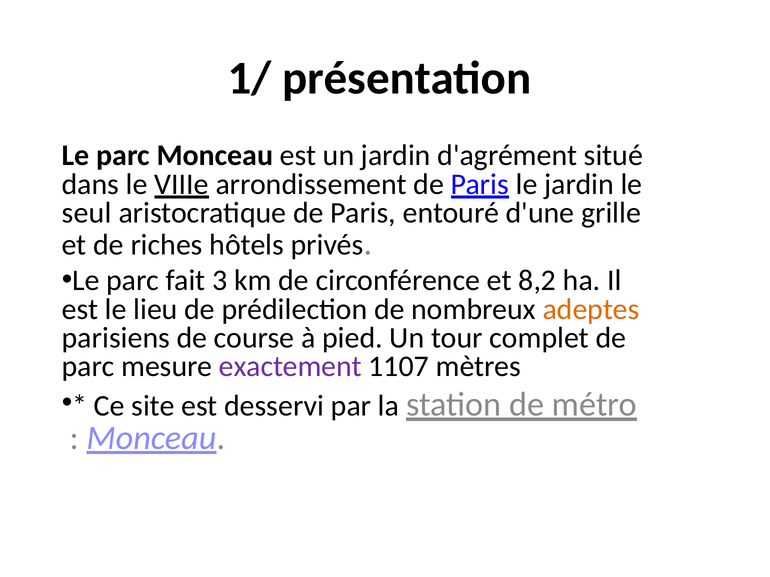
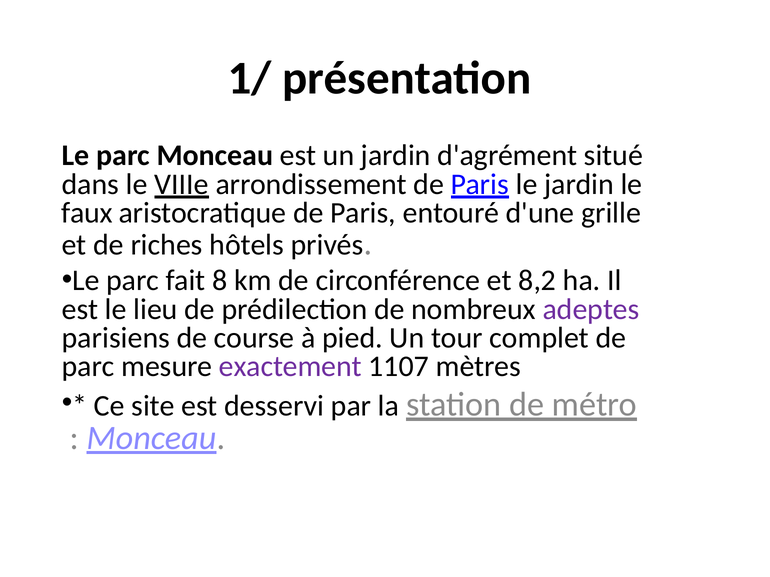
seul: seul -> faux
3: 3 -> 8
adeptes colour: orange -> purple
